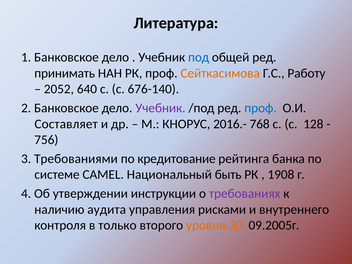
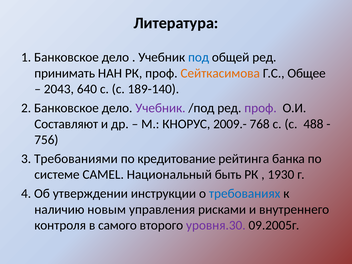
Работу: Работу -> Общее
2052: 2052 -> 2043
676-140: 676-140 -> 189-140
проф at (260, 108) colour: blue -> purple
Составляет: Составляет -> Составляют
2016.-: 2016.- -> 2009.-
128: 128 -> 488
1908: 1908 -> 1930
требованиях colour: purple -> blue
аудита: аудита -> новым
только: только -> самого
уровня.30 colour: orange -> purple
